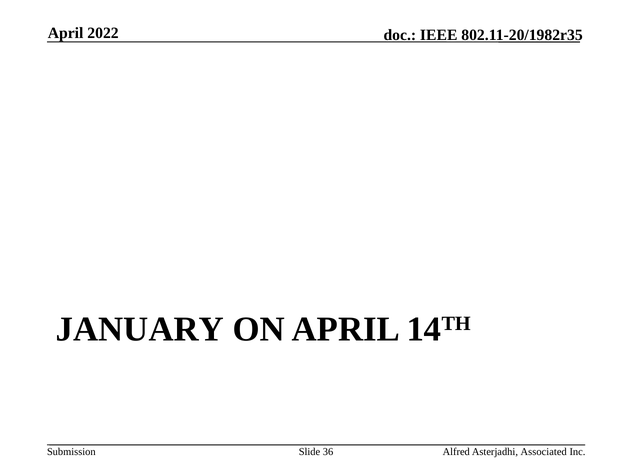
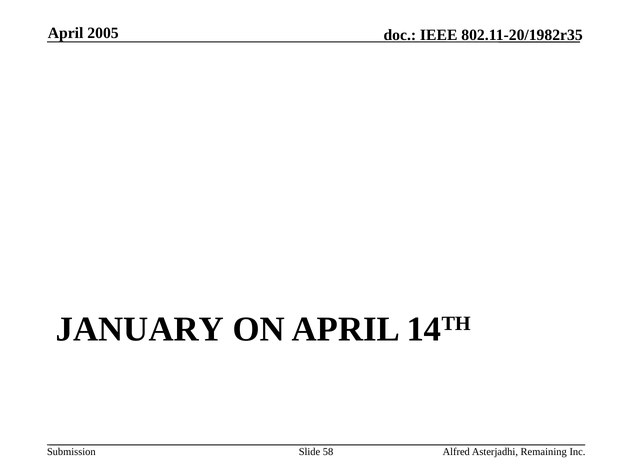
2022: 2022 -> 2005
36: 36 -> 58
Associated: Associated -> Remaining
